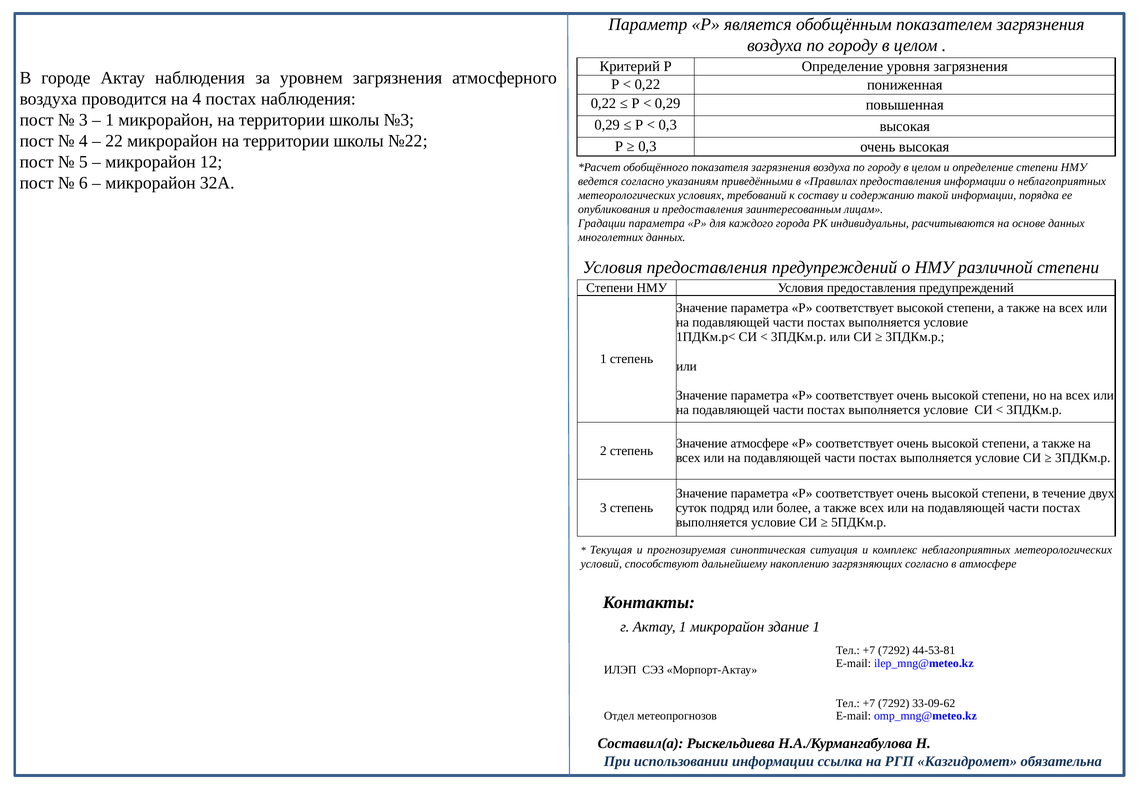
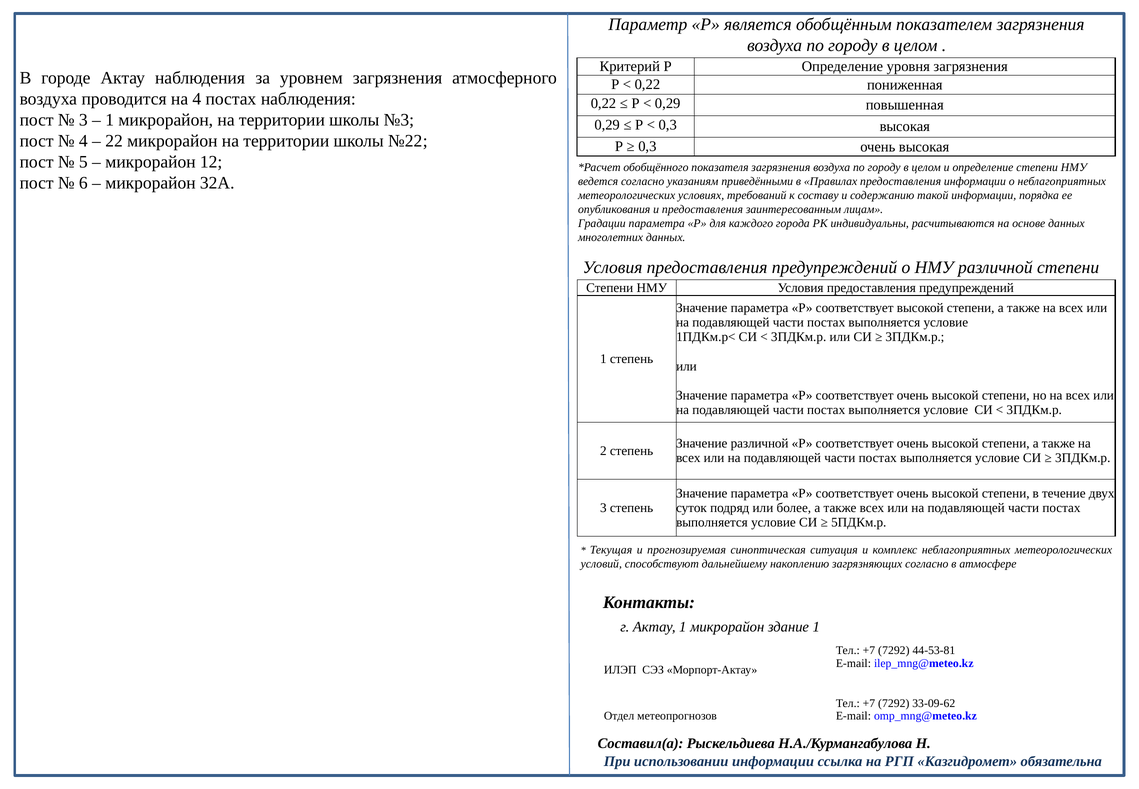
Значение атмосфере: атмосфере -> различной
